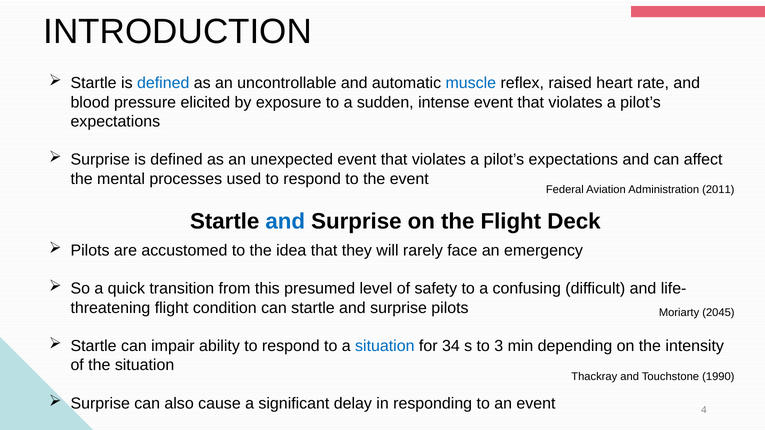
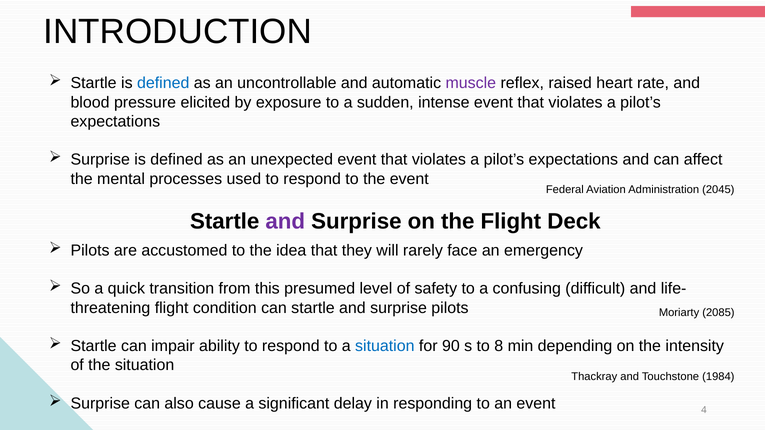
muscle colour: blue -> purple
2011: 2011 -> 2045
and at (285, 221) colour: blue -> purple
2045: 2045 -> 2085
34: 34 -> 90
3: 3 -> 8
1990: 1990 -> 1984
